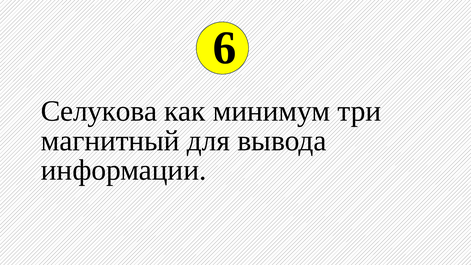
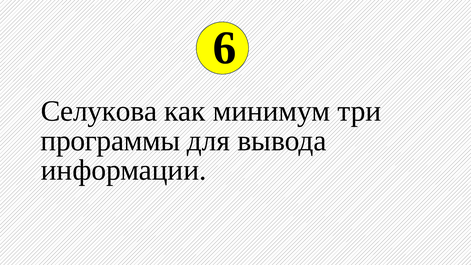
магнитный: магнитный -> программы
